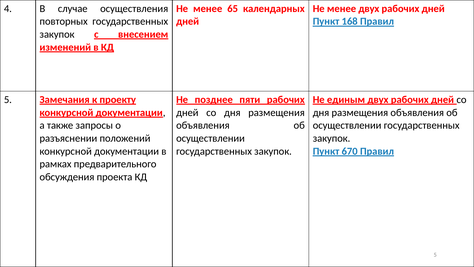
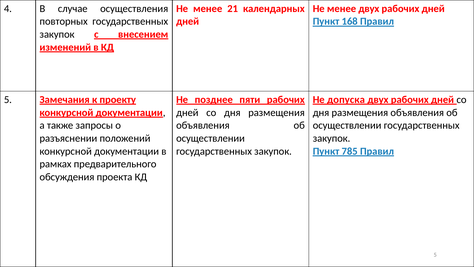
65: 65 -> 21
единым: единым -> допуска
670: 670 -> 785
